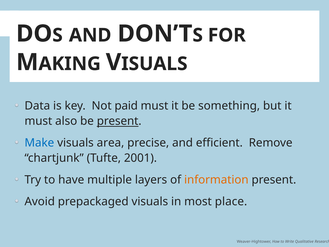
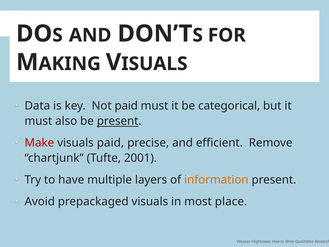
something: something -> categorical
Make colour: blue -> red
visuals area: area -> paid
